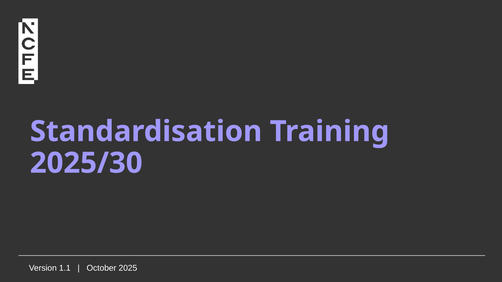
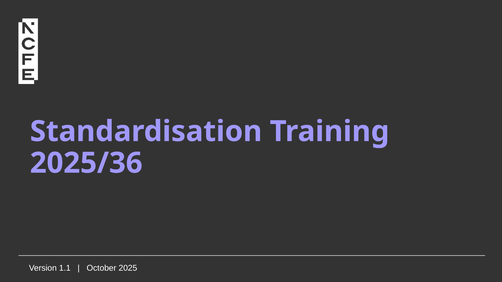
2025/30: 2025/30 -> 2025/36
